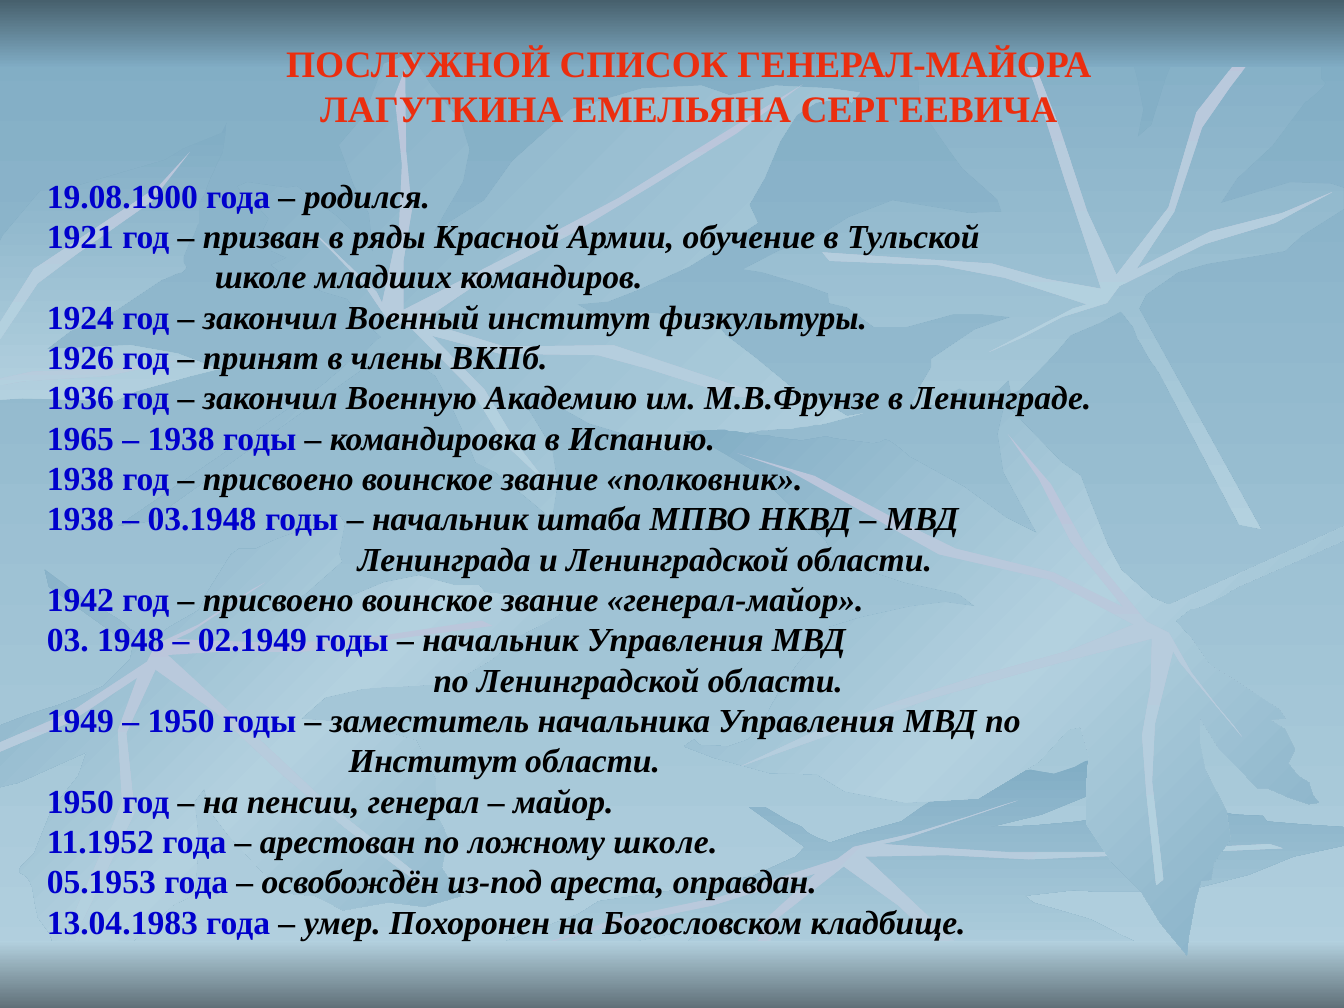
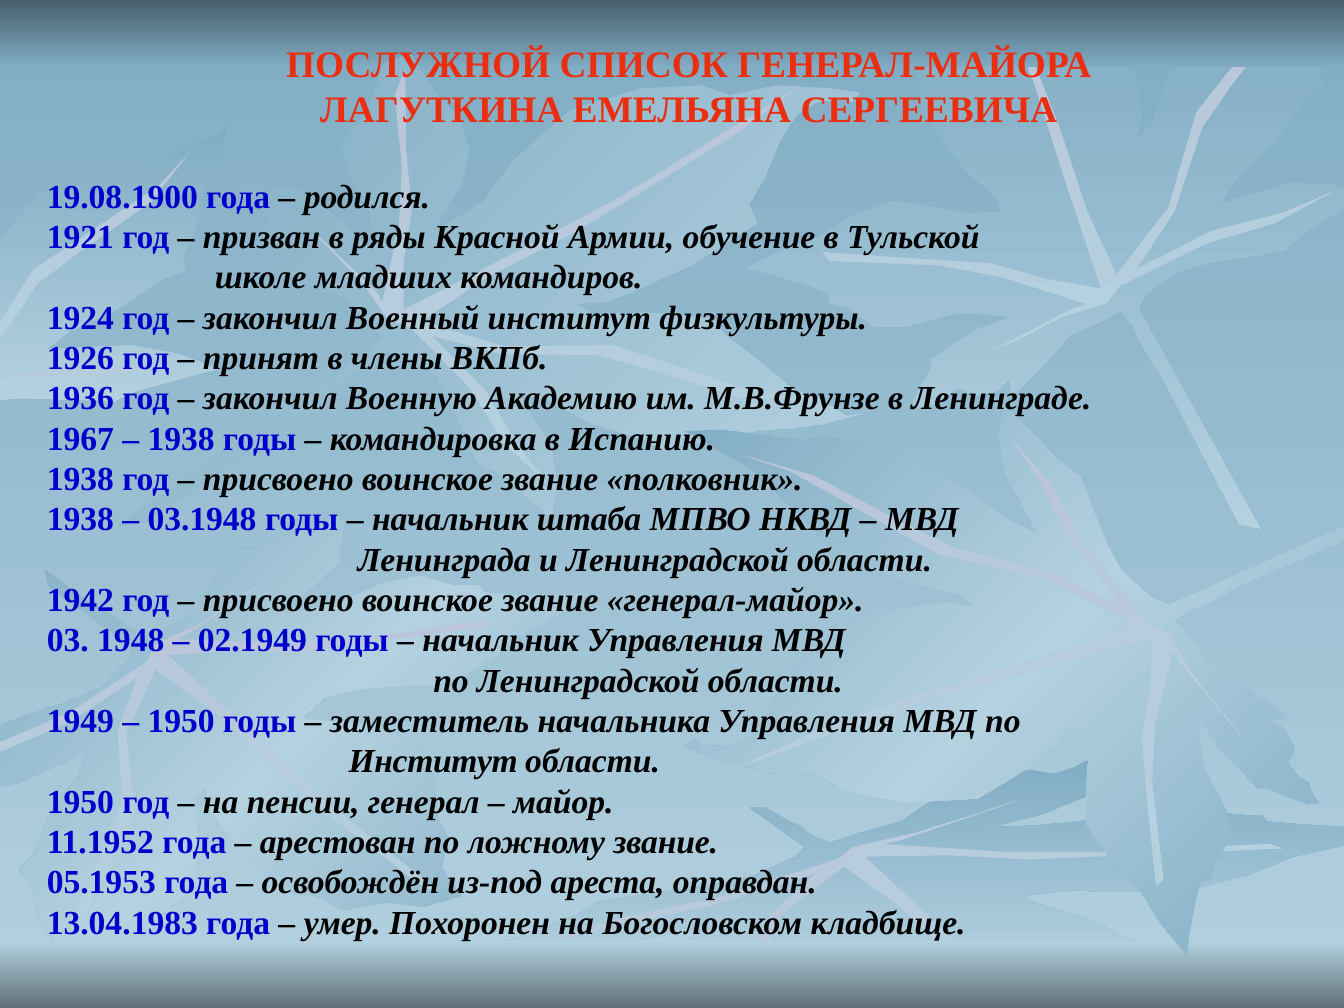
1965: 1965 -> 1967
ложному школе: школе -> звание
